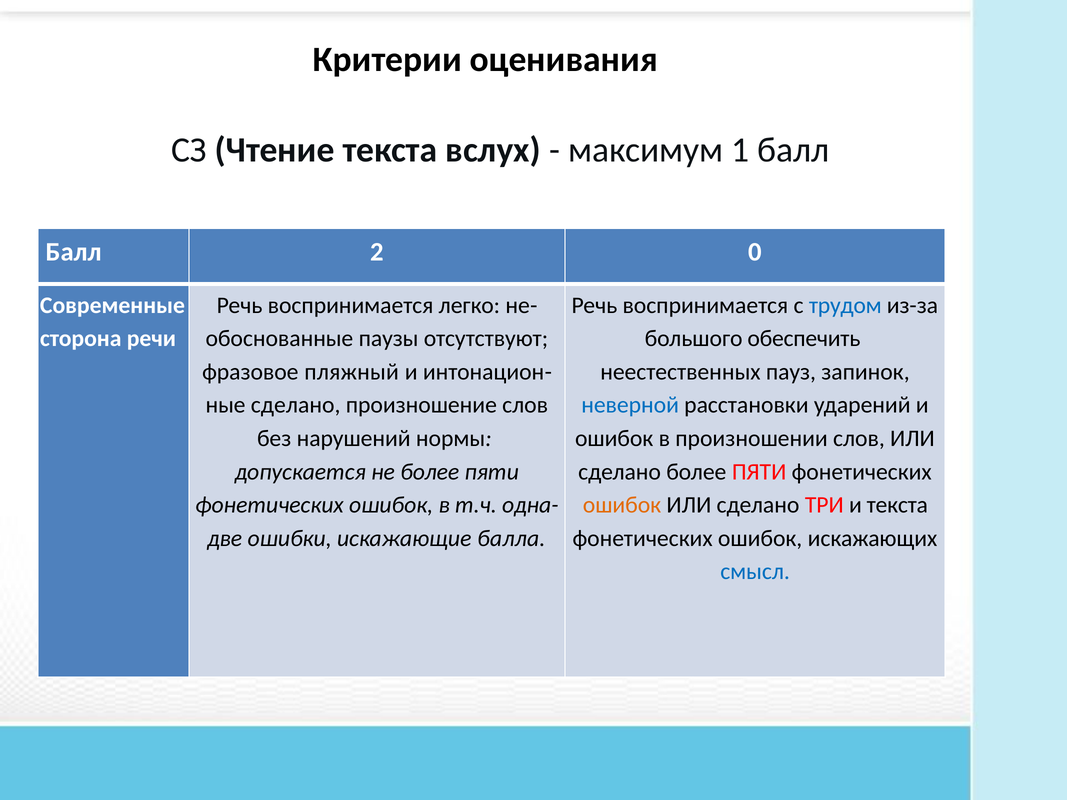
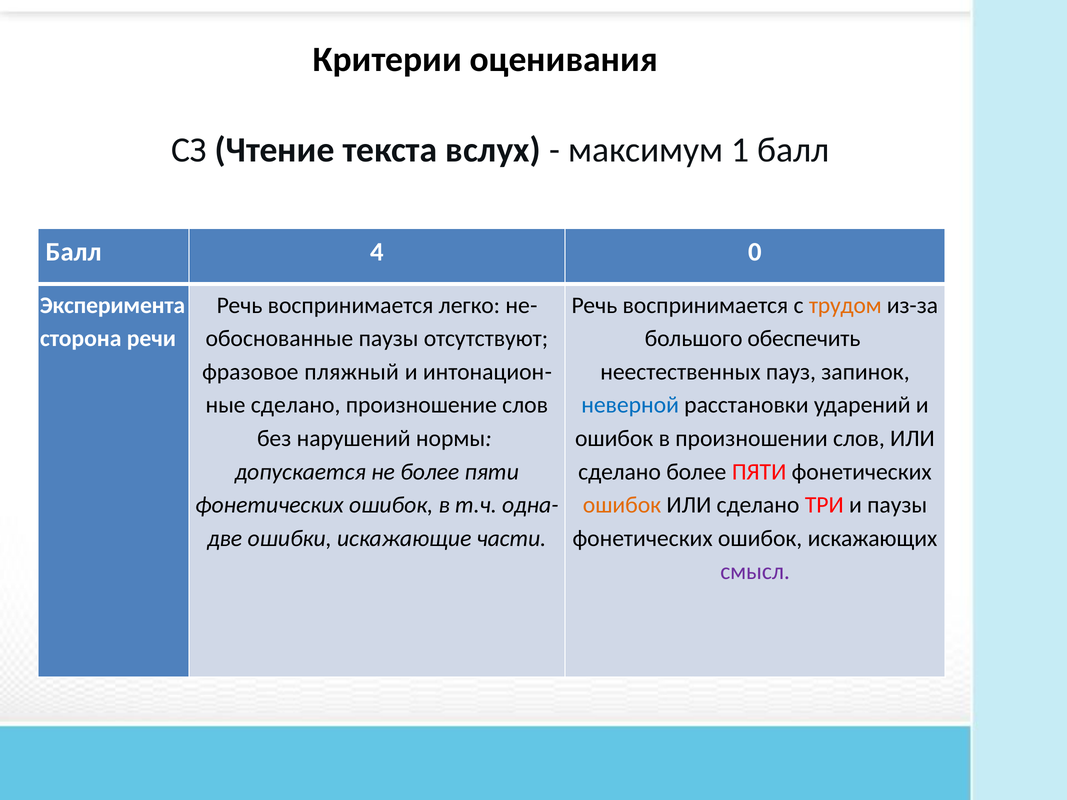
2: 2 -> 4
Современные: Современные -> Эксперимента
трудом colour: blue -> orange
и текста: текста -> паузы
балла: балла -> части
смысл colour: blue -> purple
